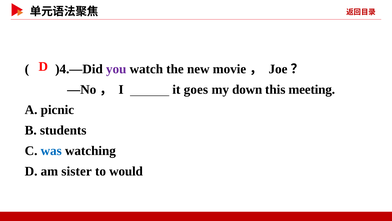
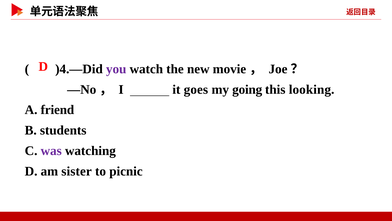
down: down -> going
meeting: meeting -> looking
picnic: picnic -> friend
was colour: blue -> purple
would: would -> picnic
